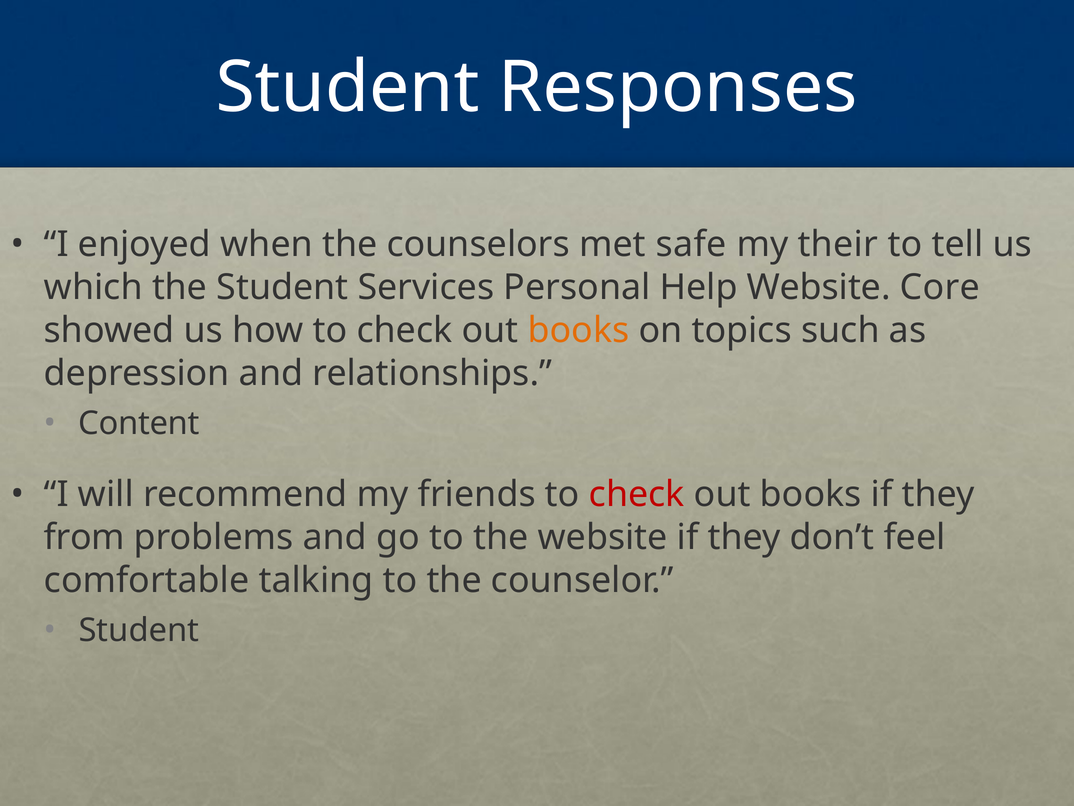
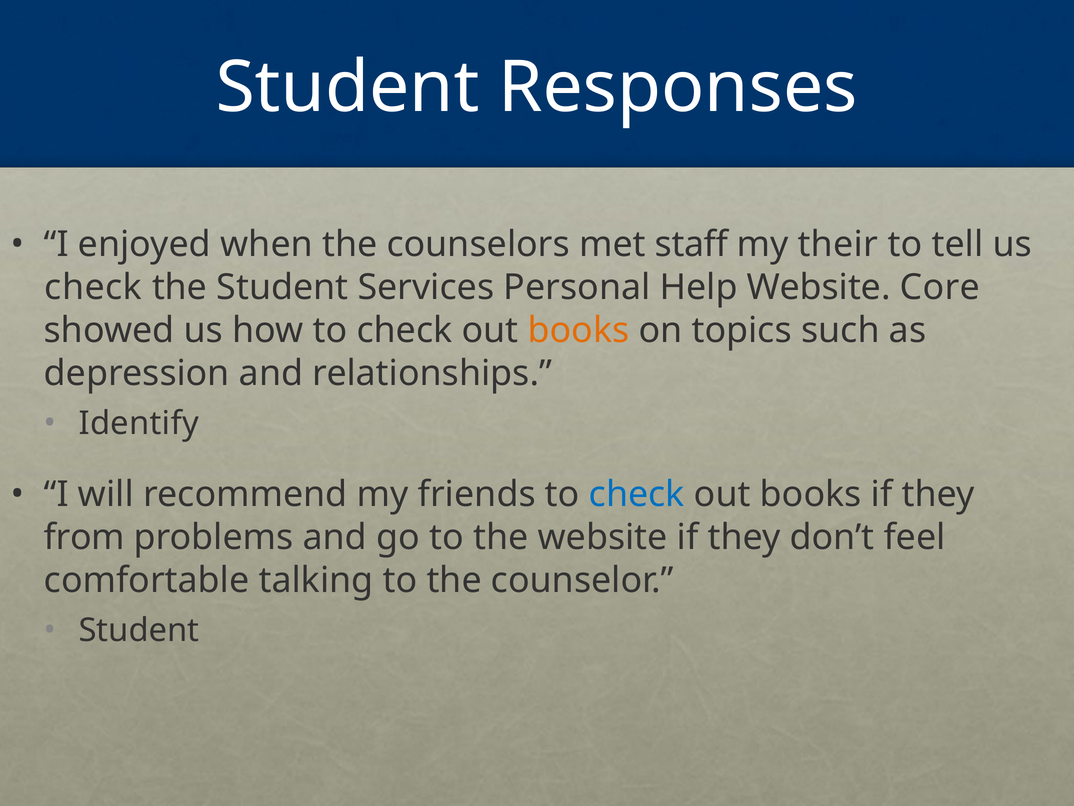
safe: safe -> staff
which at (93, 287): which -> check
Content: Content -> Identify
check at (637, 494) colour: red -> blue
